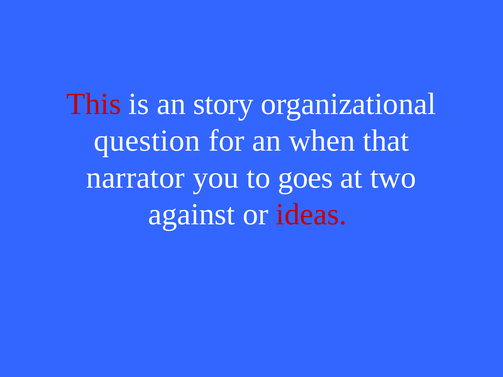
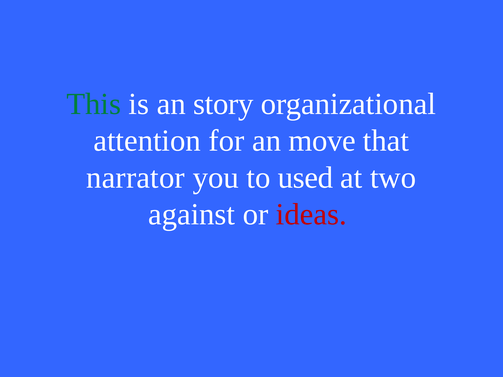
This colour: red -> green
question: question -> attention
when: when -> move
goes: goes -> used
